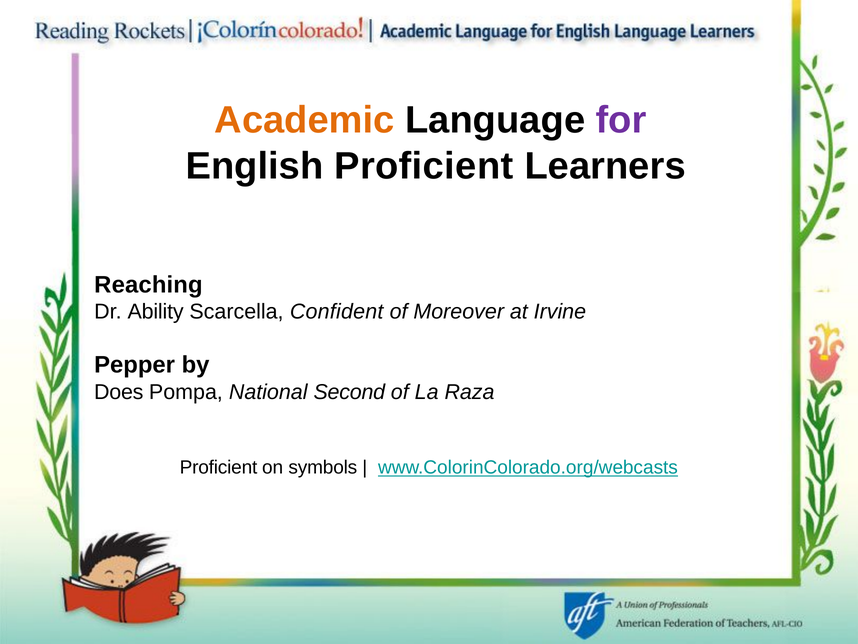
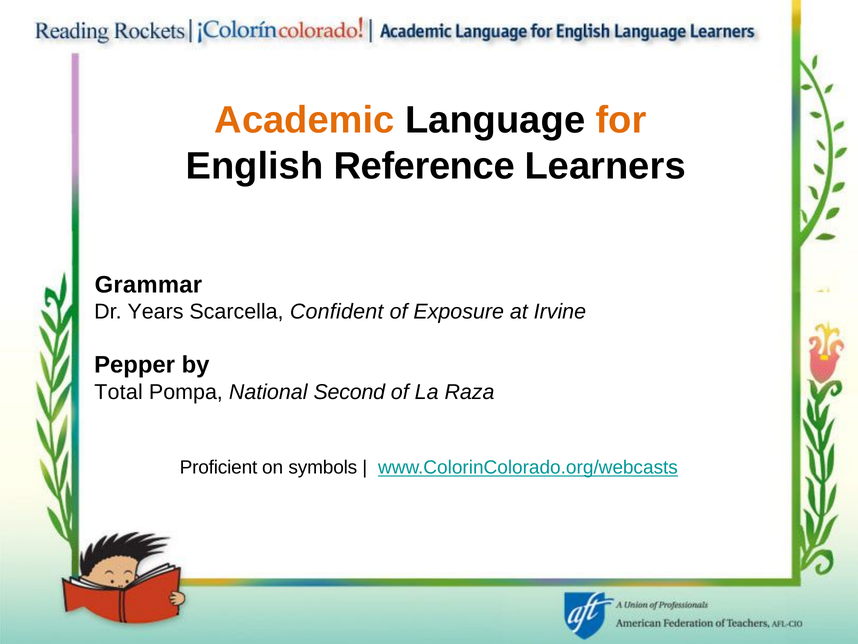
for colour: purple -> orange
English Proficient: Proficient -> Reference
Reaching: Reaching -> Grammar
Ability: Ability -> Years
Moreover: Moreover -> Exposure
Does: Does -> Total
